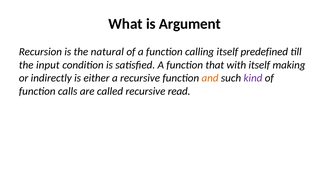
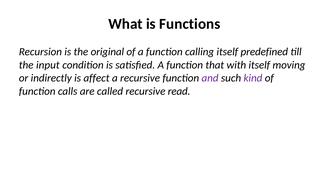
Argument: Argument -> Functions
natural: natural -> original
making: making -> moving
either: either -> affect
and colour: orange -> purple
